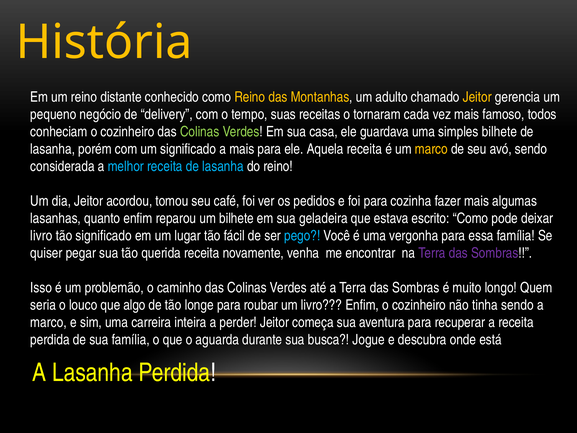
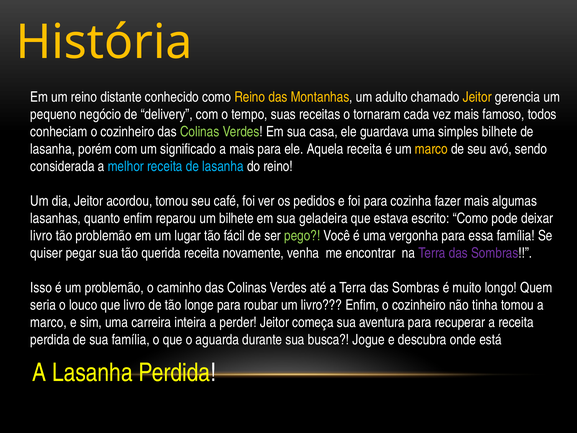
tão significado: significado -> problemão
pego colour: light blue -> light green
que algo: algo -> livro
tinha sendo: sendo -> tomou
